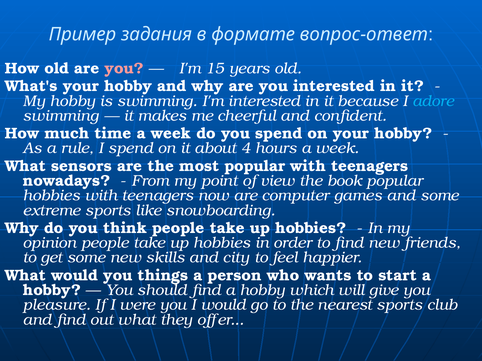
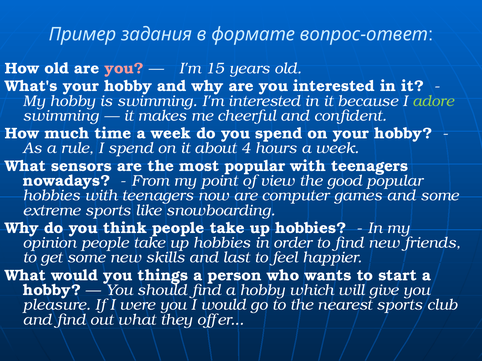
adore colour: light blue -> light green
book: book -> good
city: city -> last
